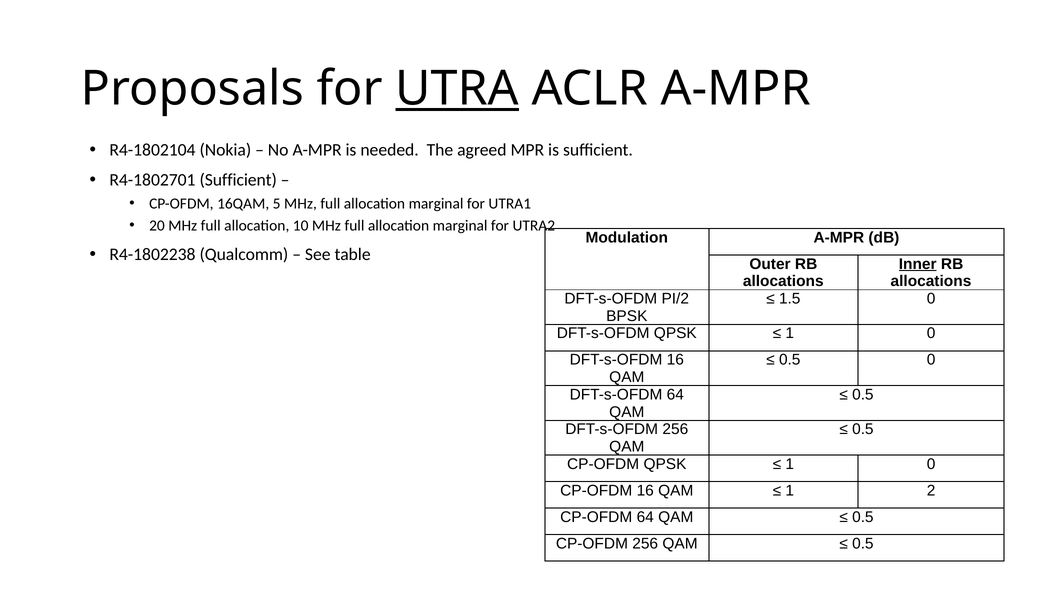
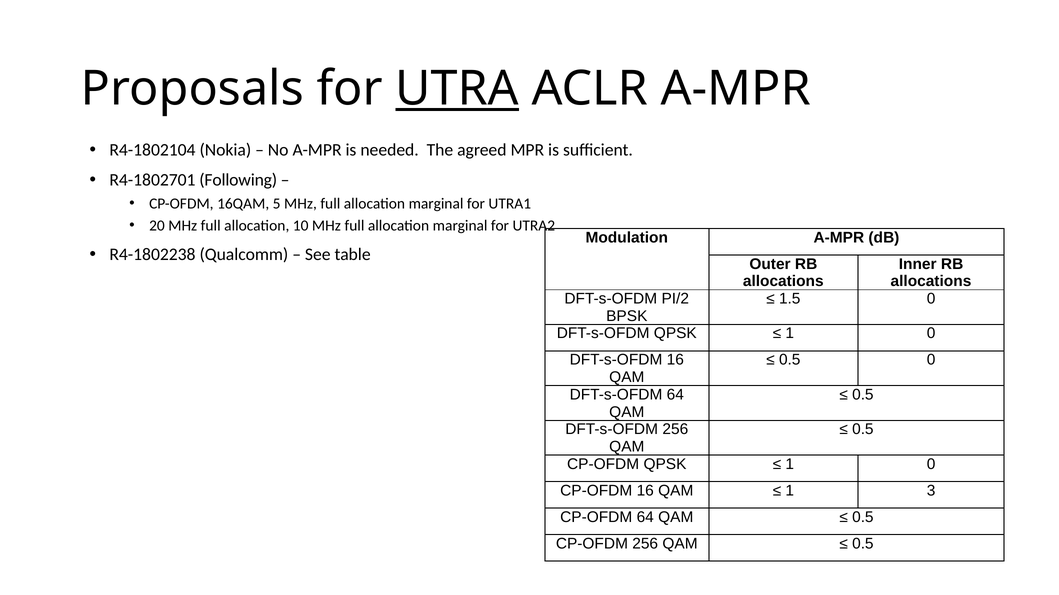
R4-1802701 Sufficient: Sufficient -> Following
Inner underline: present -> none
2: 2 -> 3
